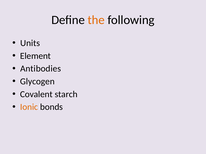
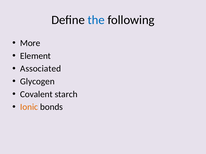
the colour: orange -> blue
Units: Units -> More
Antibodies: Antibodies -> Associated
